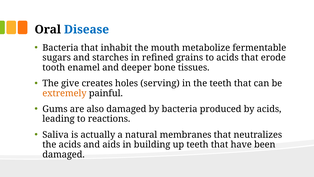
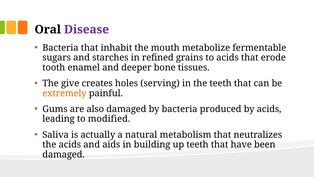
Disease colour: blue -> purple
reactions: reactions -> modified
membranes: membranes -> metabolism
